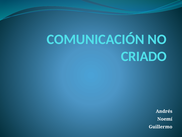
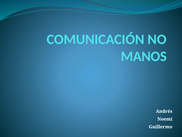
CRIADO: CRIADO -> MANOS
